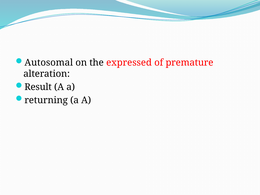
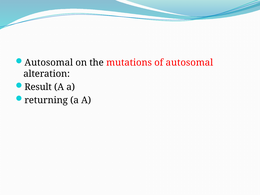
expressed: expressed -> mutations
of premature: premature -> autosomal
